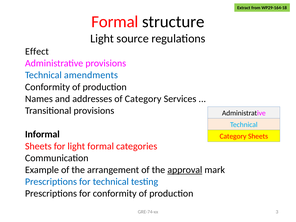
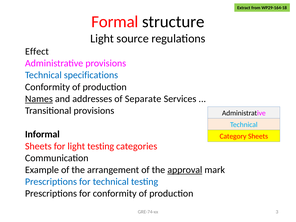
amendments: amendments -> specifications
Names underline: none -> present
of Category: Category -> Separate
light formal: formal -> testing
